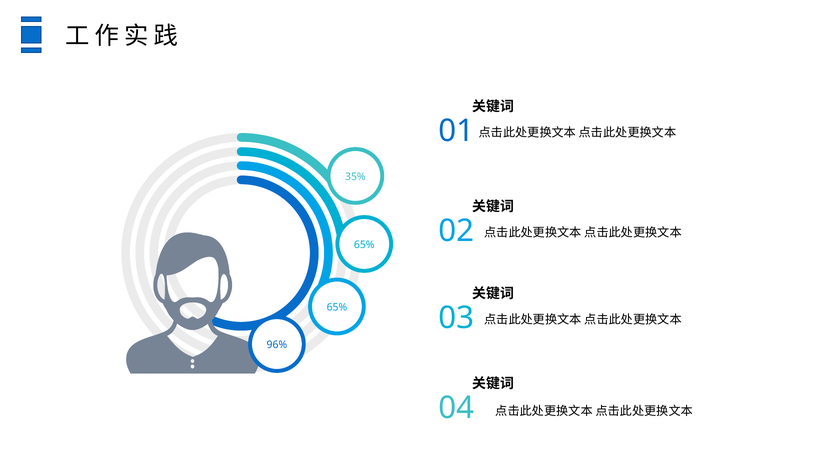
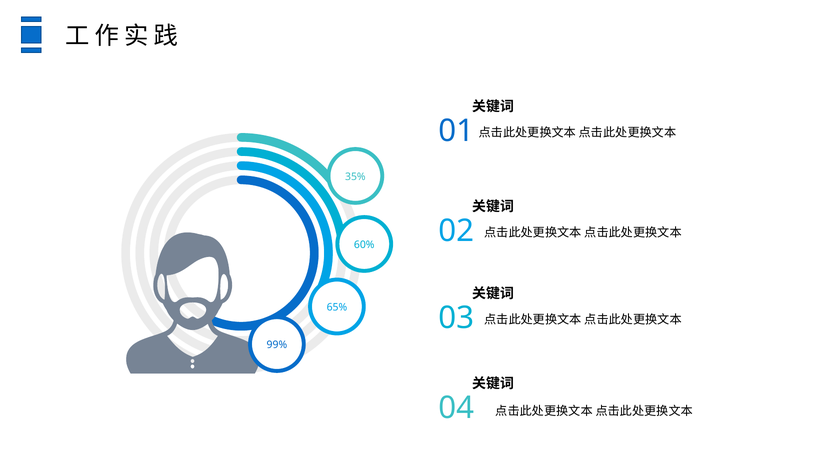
65% at (364, 244): 65% -> 60%
96%: 96% -> 99%
